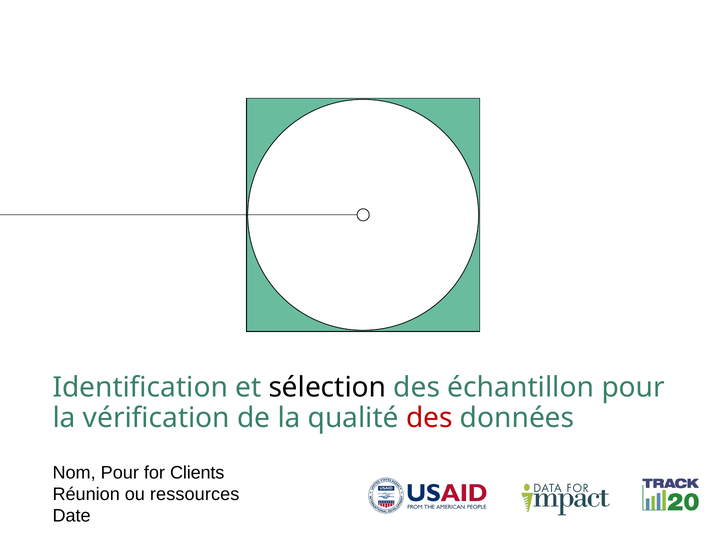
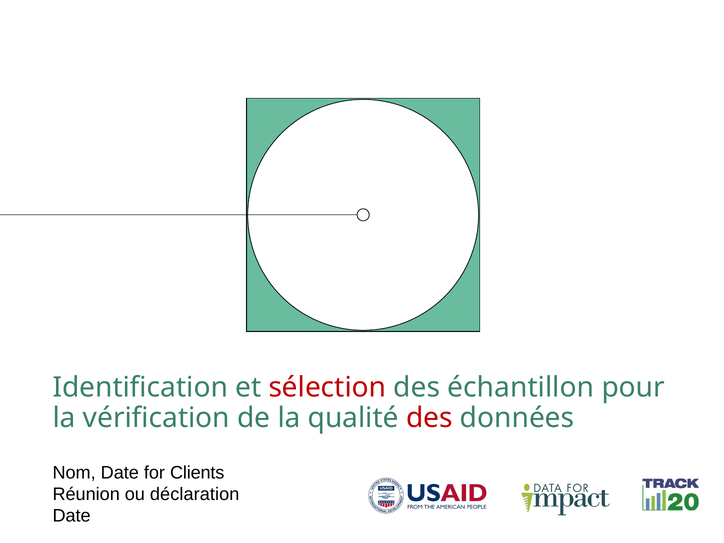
sélection colour: black -> red
Nom Pour: Pour -> Date
ressources: ressources -> déclaration
